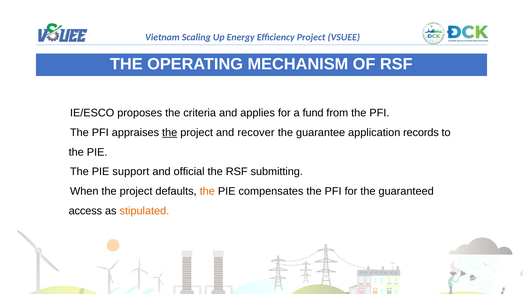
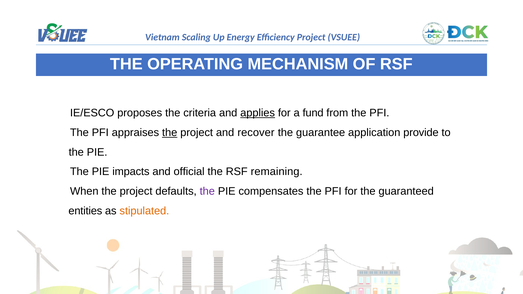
applies underline: none -> present
records: records -> provide
support: support -> impacts
submitting: submitting -> remaining
the at (207, 191) colour: orange -> purple
access: access -> entities
